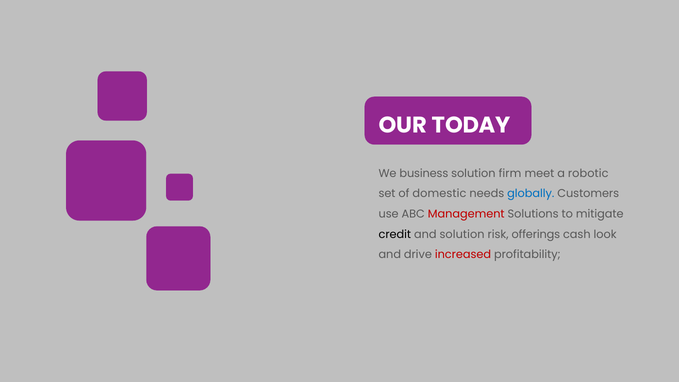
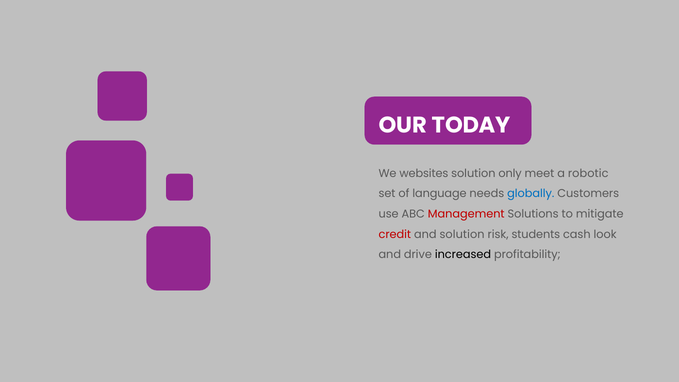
business: business -> websites
firm: firm -> only
domestic: domestic -> language
credit colour: black -> red
offerings: offerings -> students
increased colour: red -> black
